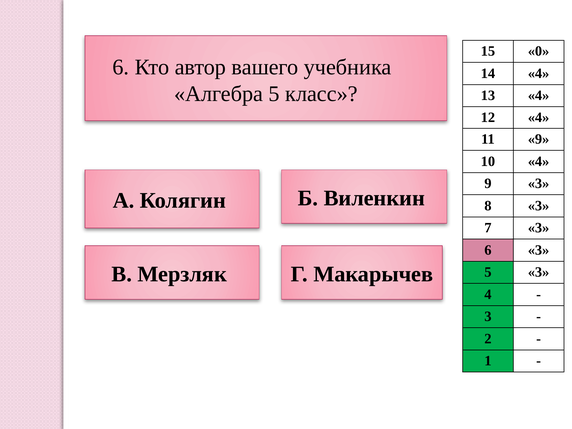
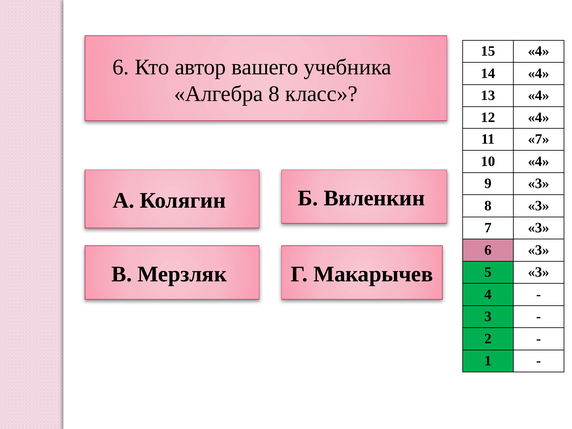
15 0: 0 -> 4
Алгебра 5: 5 -> 8
11 9: 9 -> 7
